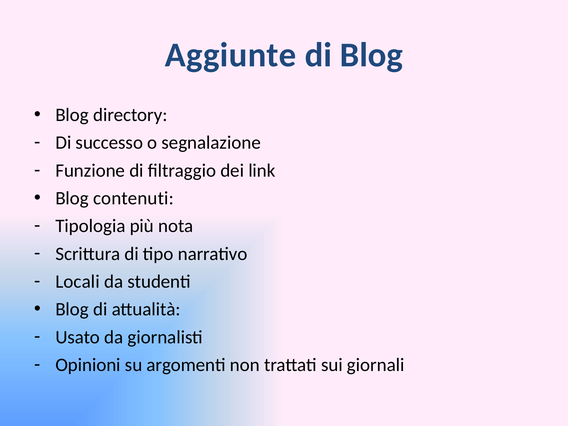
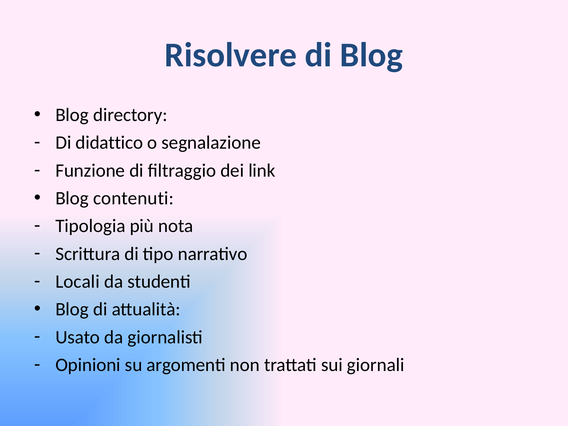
Aggiunte: Aggiunte -> Risolvere
successo: successo -> didattico
